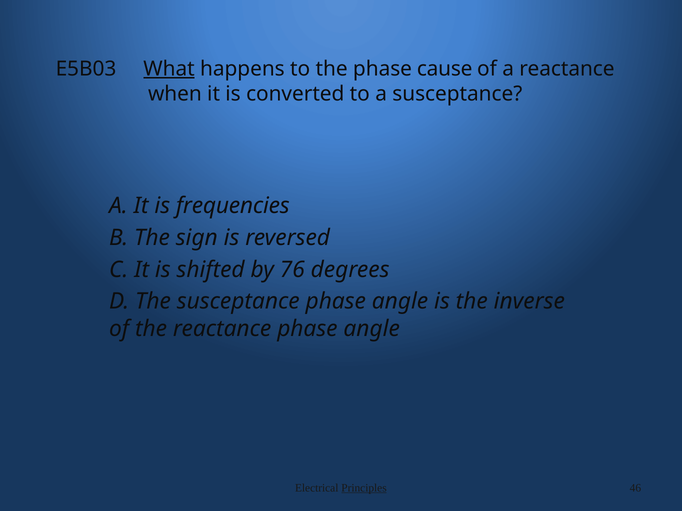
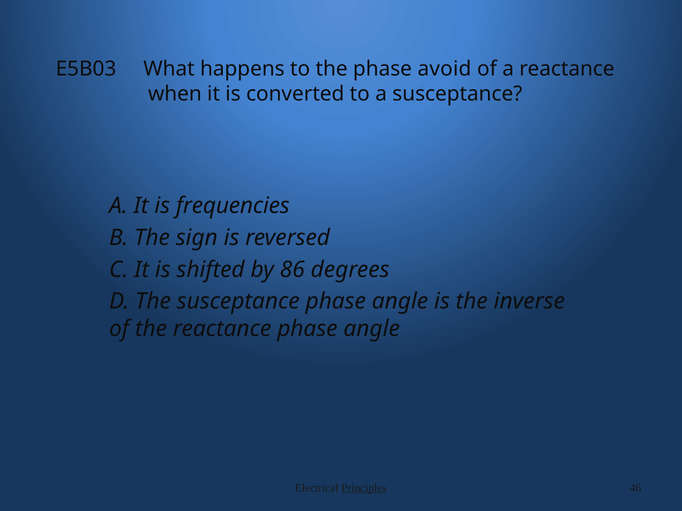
What underline: present -> none
cause: cause -> avoid
76: 76 -> 86
